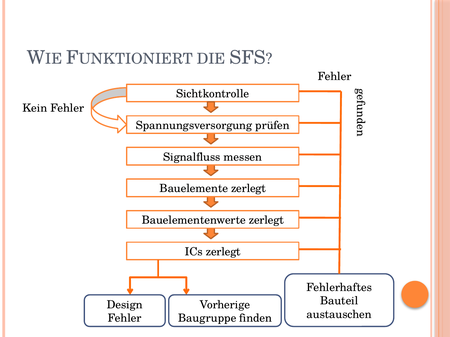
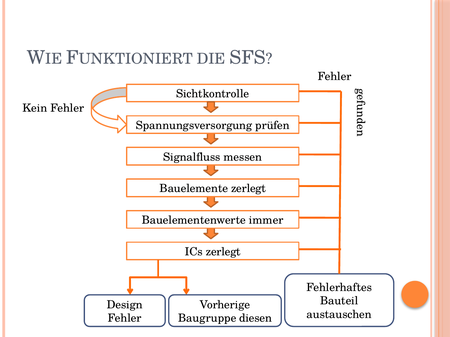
Bauelementenwerte zerlegt: zerlegt -> immer
finden: finden -> diesen
